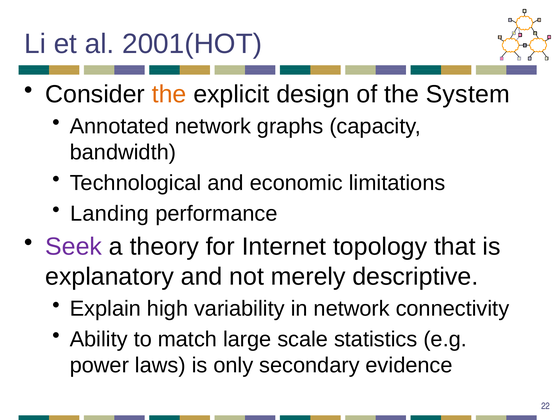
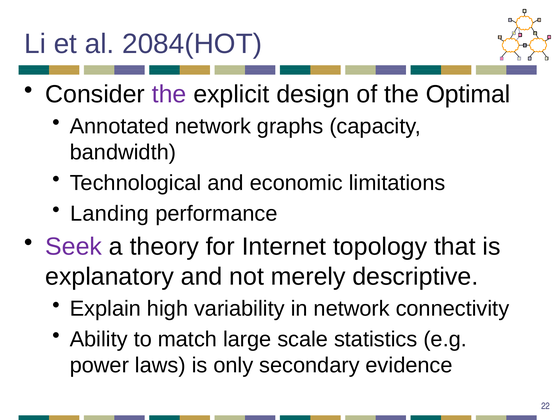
2001(HOT: 2001(HOT -> 2084(HOT
the at (169, 94) colour: orange -> purple
System: System -> Optimal
